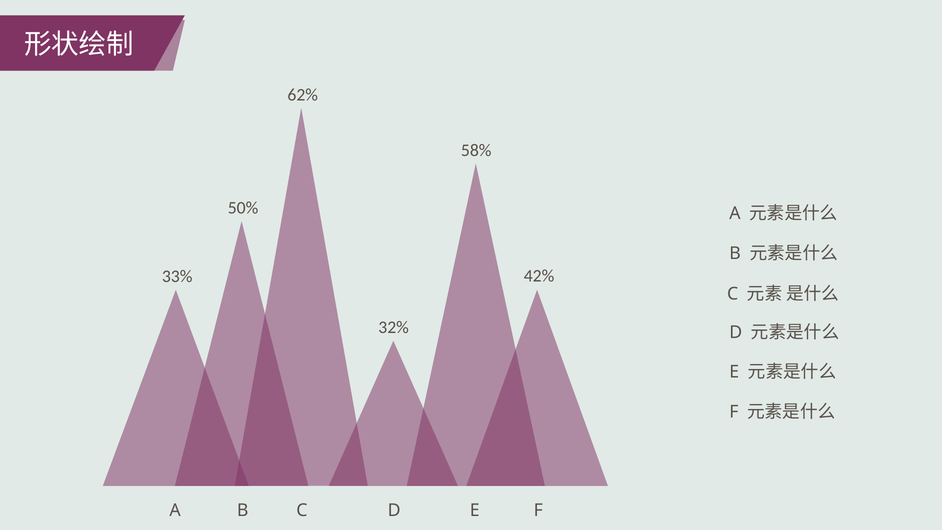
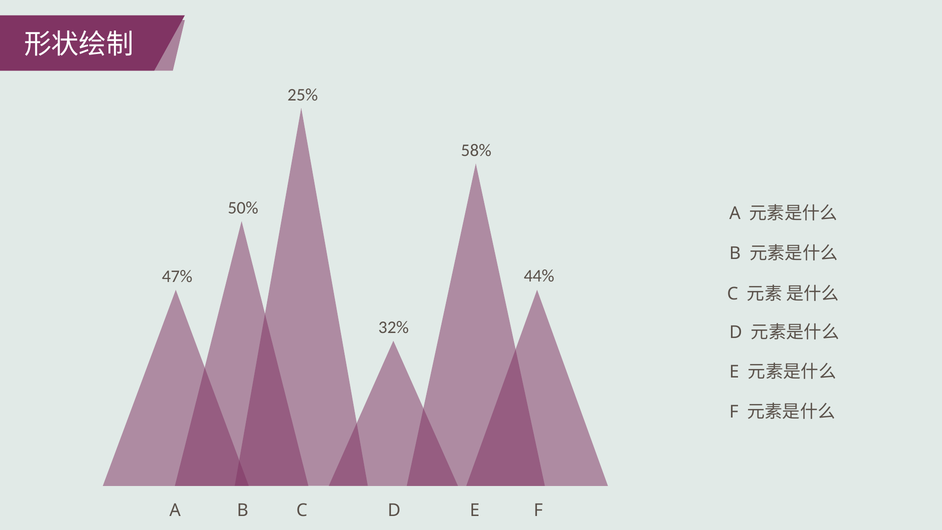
62%: 62% -> 25%
42%: 42% -> 44%
33%: 33% -> 47%
